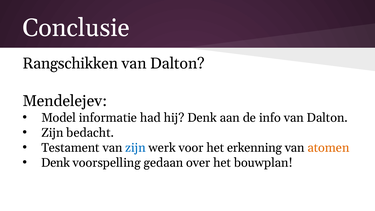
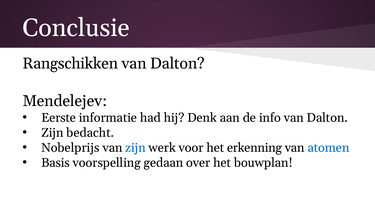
Model: Model -> Eerste
Testament: Testament -> Nobelprijs
atomen colour: orange -> blue
Denk at (56, 163): Denk -> Basis
